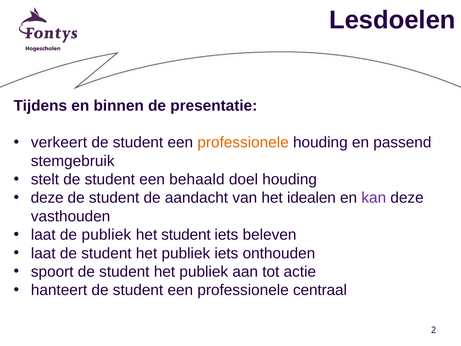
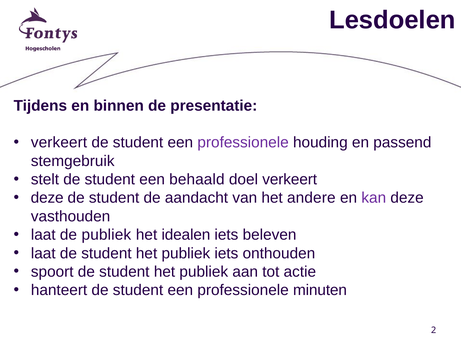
professionele at (243, 142) colour: orange -> purple
doel houding: houding -> verkeert
idealen: idealen -> andere
het student: student -> idealen
centraal: centraal -> minuten
